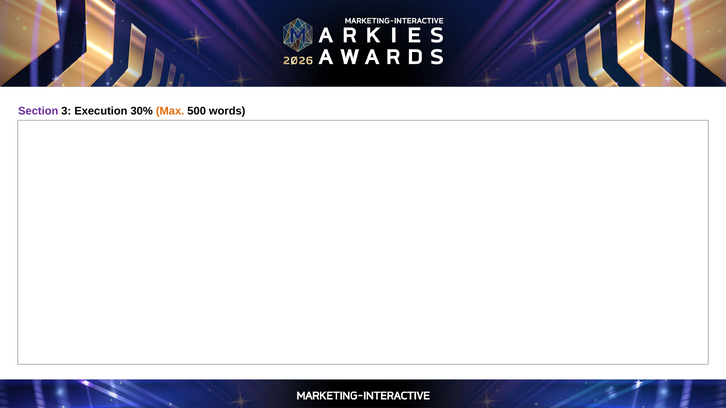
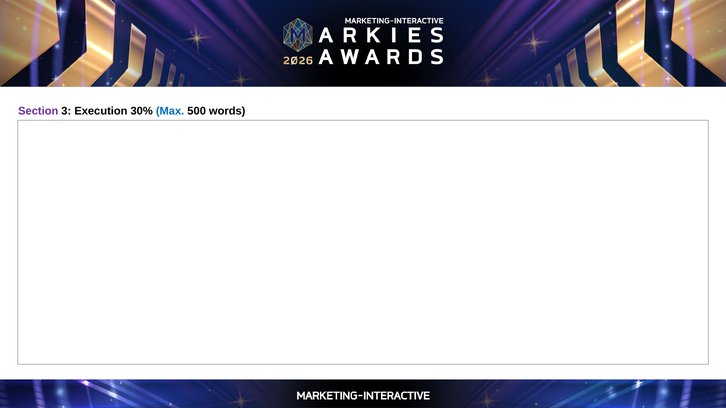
Max colour: orange -> blue
